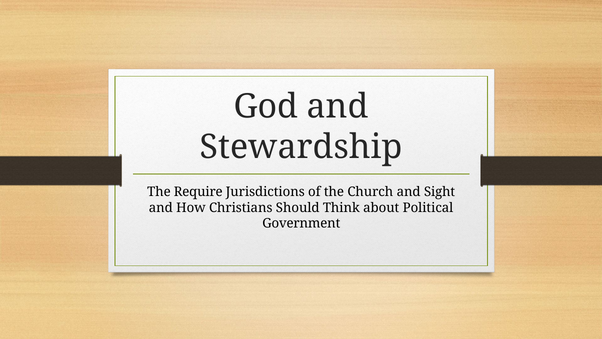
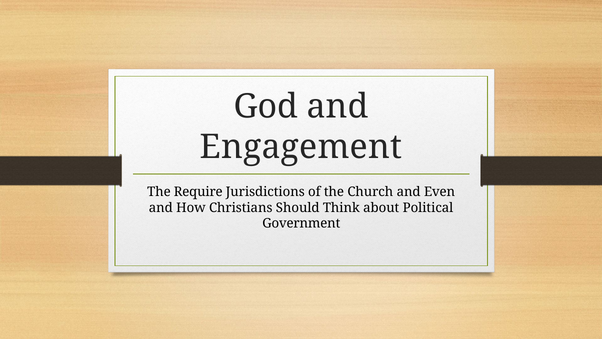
Stewardship: Stewardship -> Engagement
Sight: Sight -> Even
